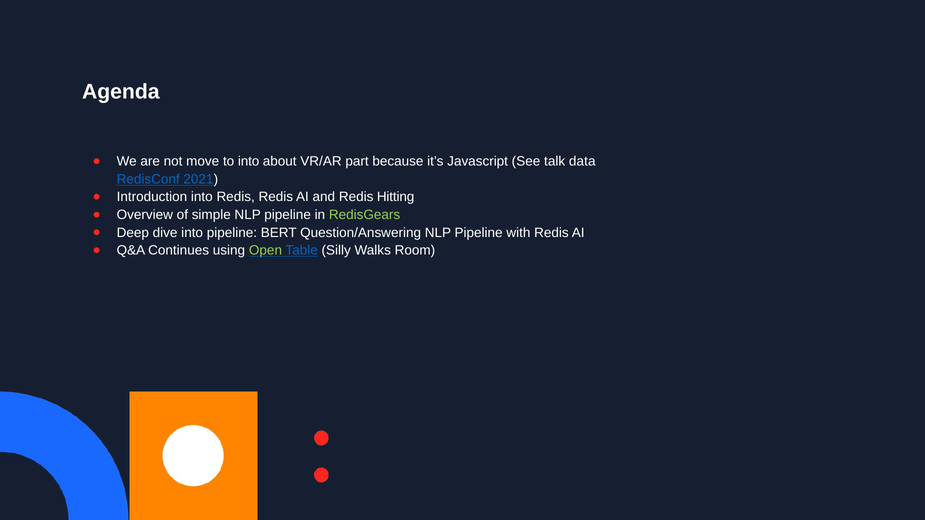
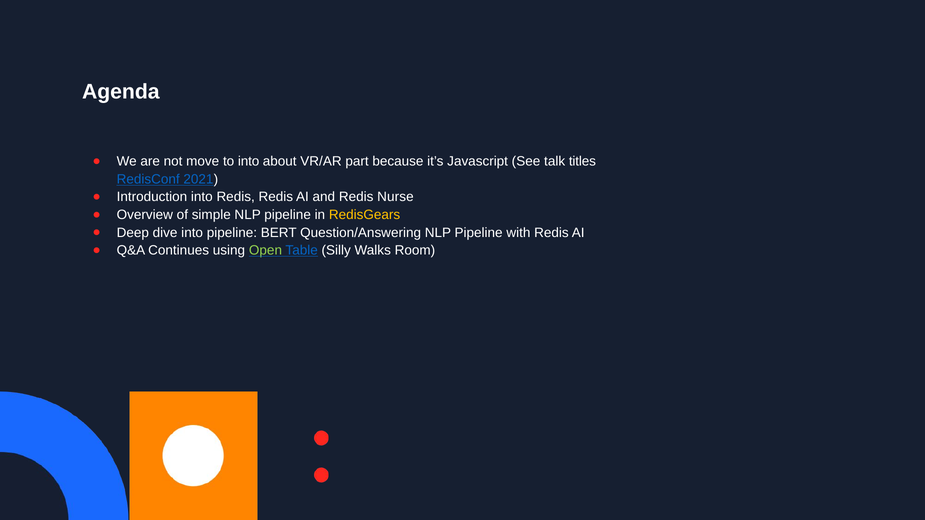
data: data -> titles
Hitting: Hitting -> Nurse
RedisGears colour: light green -> yellow
